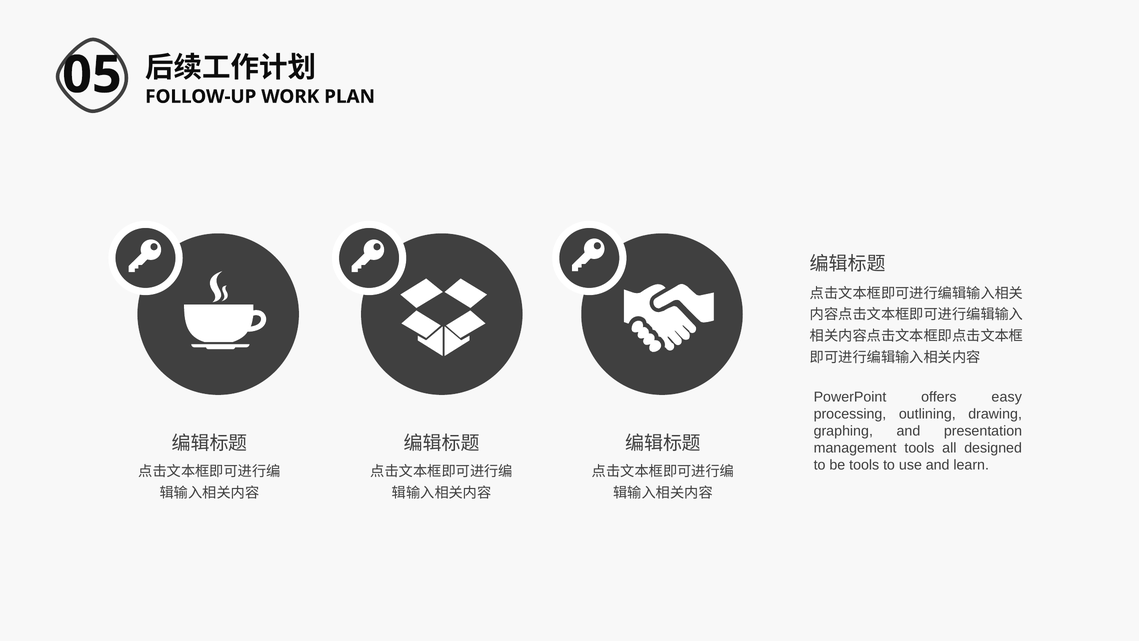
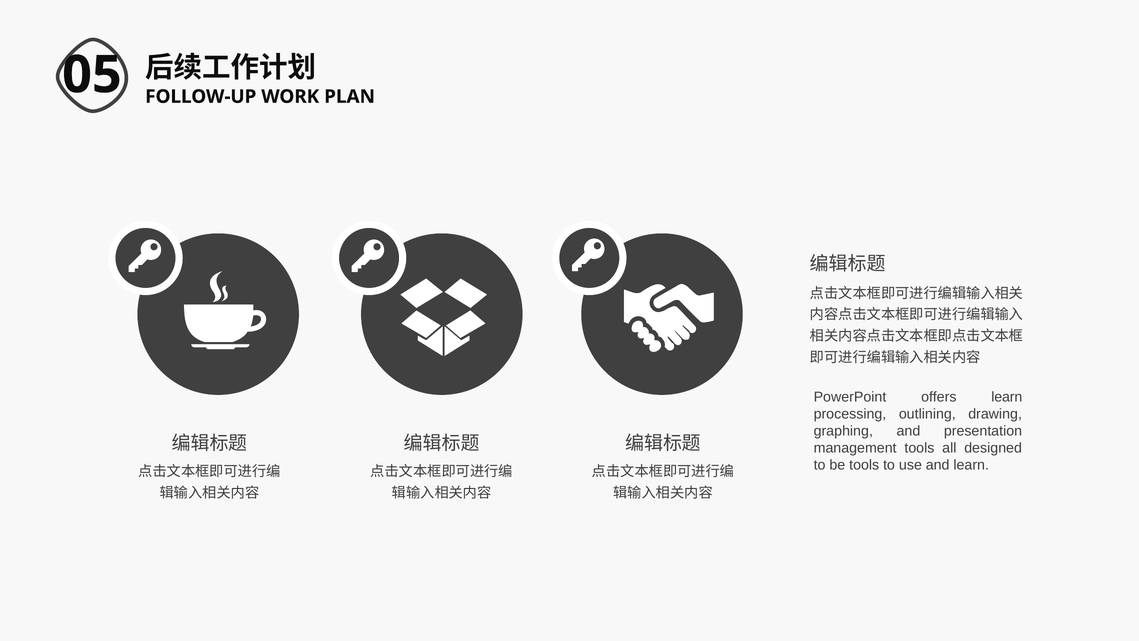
offers easy: easy -> learn
